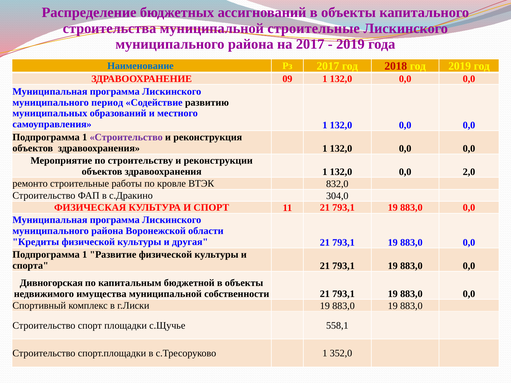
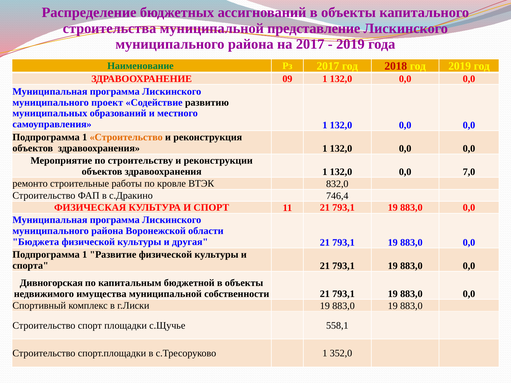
муниципальной строительные: строительные -> представление
Наименование colour: blue -> green
период: период -> проект
Строительство at (126, 137) colour: purple -> orange
2,0: 2,0 -> 7,0
304,0: 304,0 -> 746,4
Кредиты: Кредиты -> Бюджета
